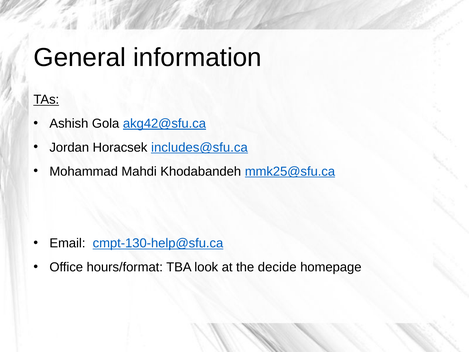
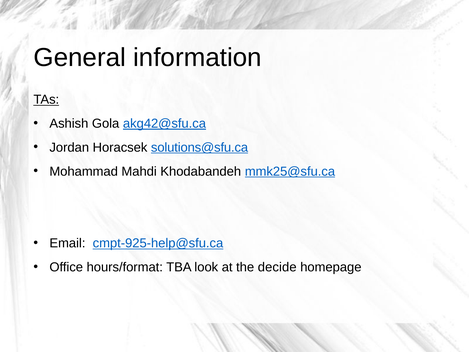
includes@sfu.ca: includes@sfu.ca -> solutions@sfu.ca
cmpt-130-help@sfu.ca: cmpt-130-help@sfu.ca -> cmpt-925-help@sfu.ca
